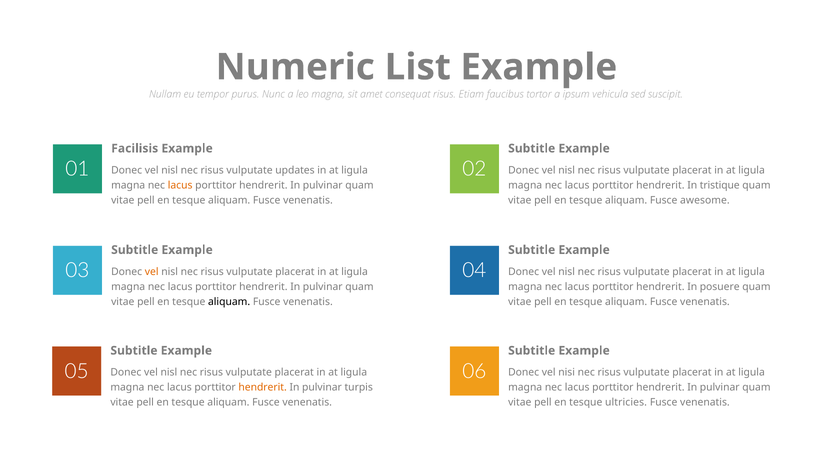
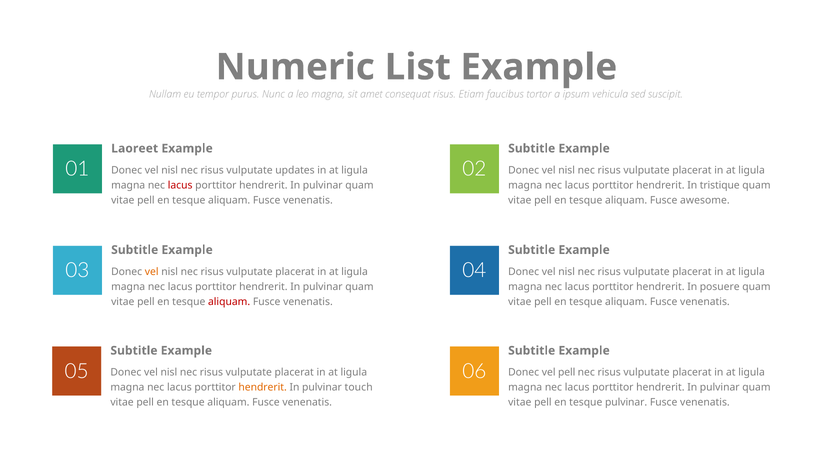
Facilisis: Facilisis -> Laoreet
lacus at (180, 185) colour: orange -> red
aliquam at (229, 301) colour: black -> red
vel nisi: nisi -> pell
turpis: turpis -> touch
tesque ultricies: ultricies -> pulvinar
